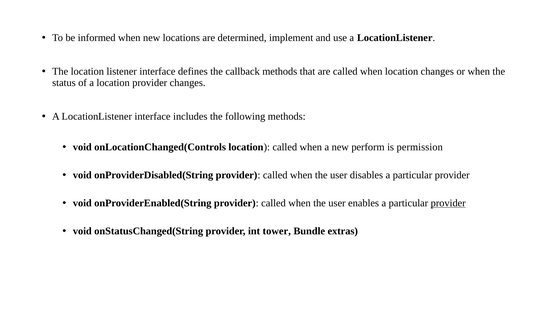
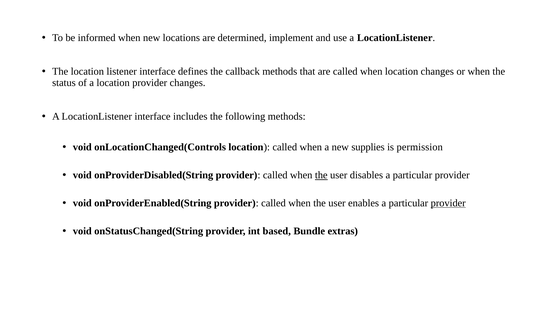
perform: perform -> supplies
the at (321, 175) underline: none -> present
tower: tower -> based
